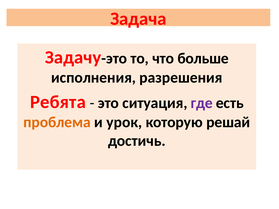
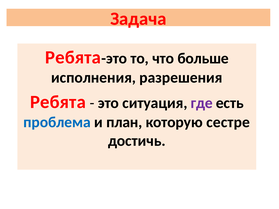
Задачу at (73, 57): Задачу -> Ребята
проблема colour: orange -> blue
урок: урок -> план
решай: решай -> сестре
